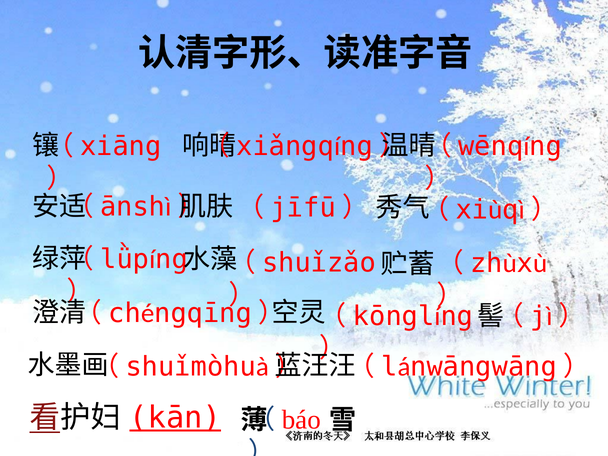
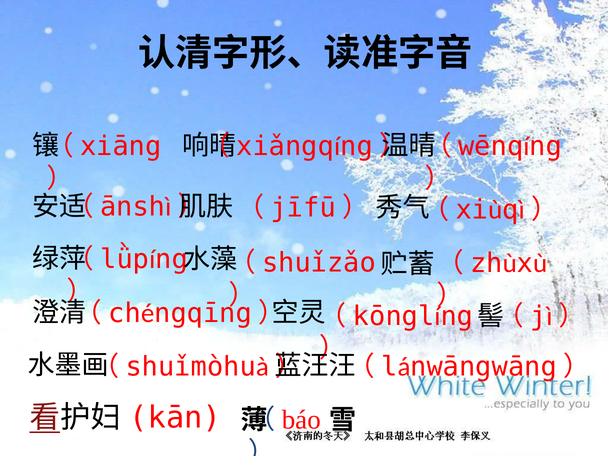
kān underline: present -> none
